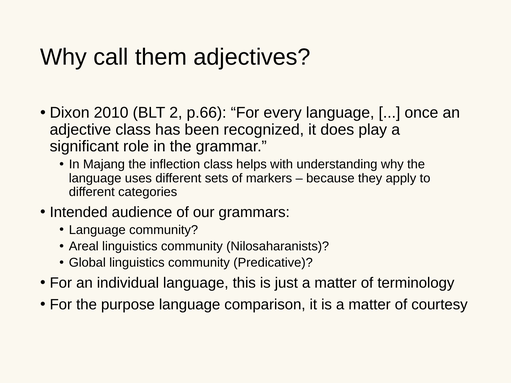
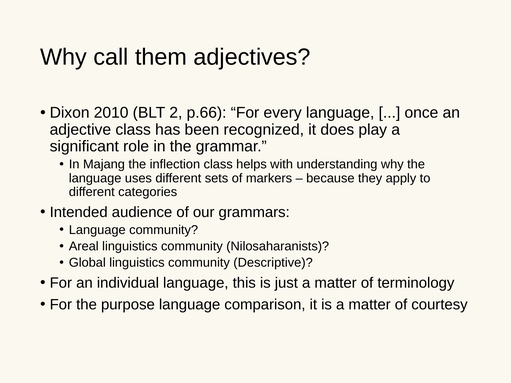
Predicative: Predicative -> Descriptive
